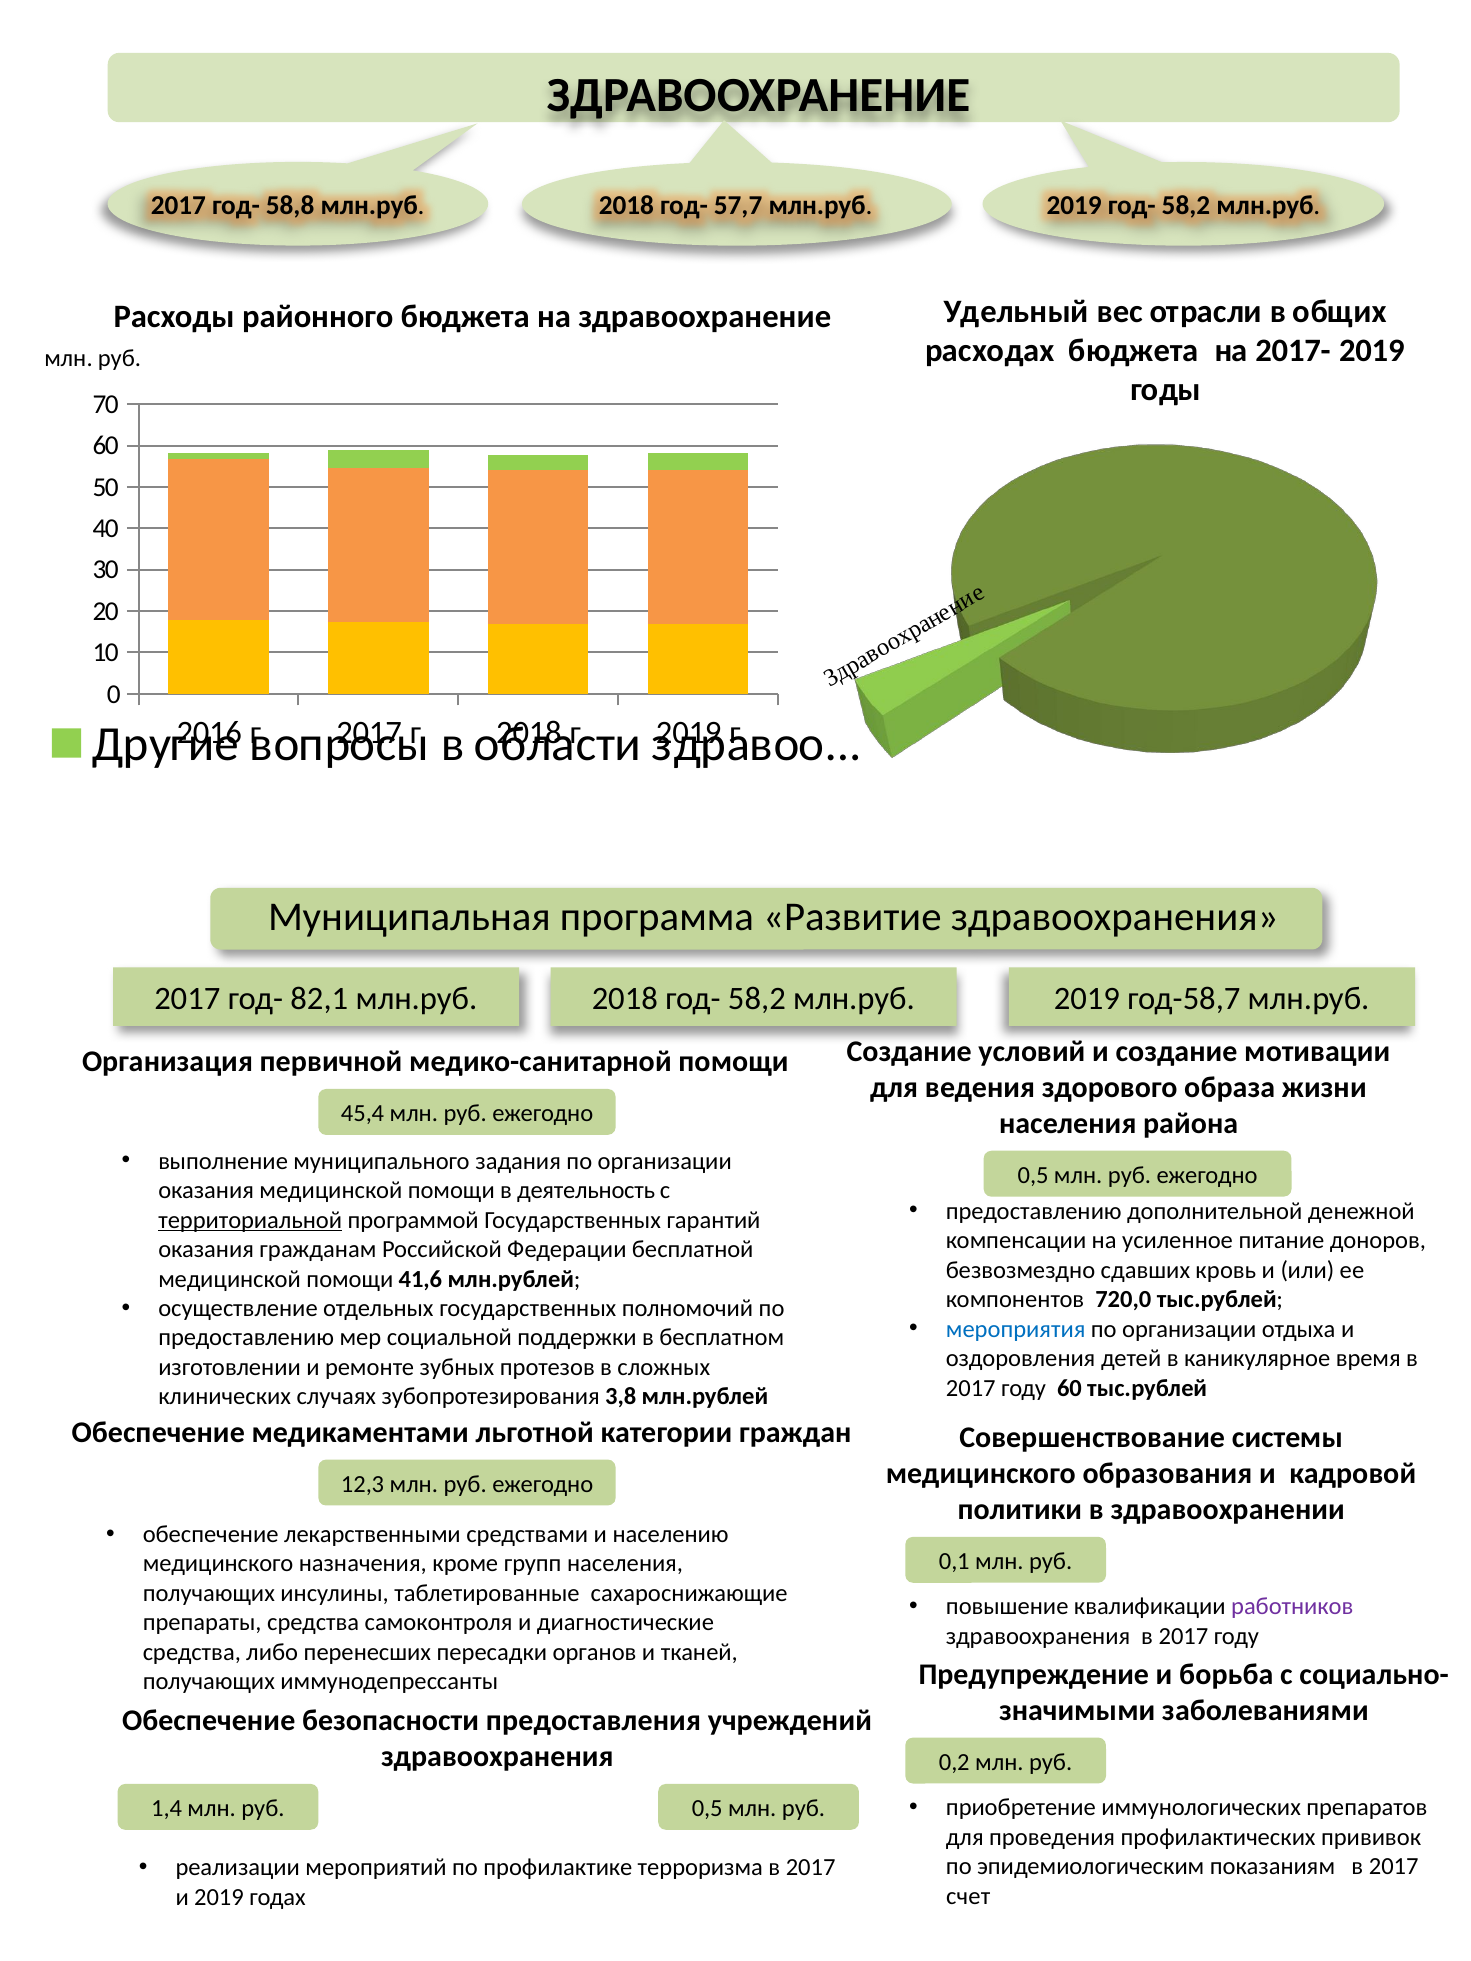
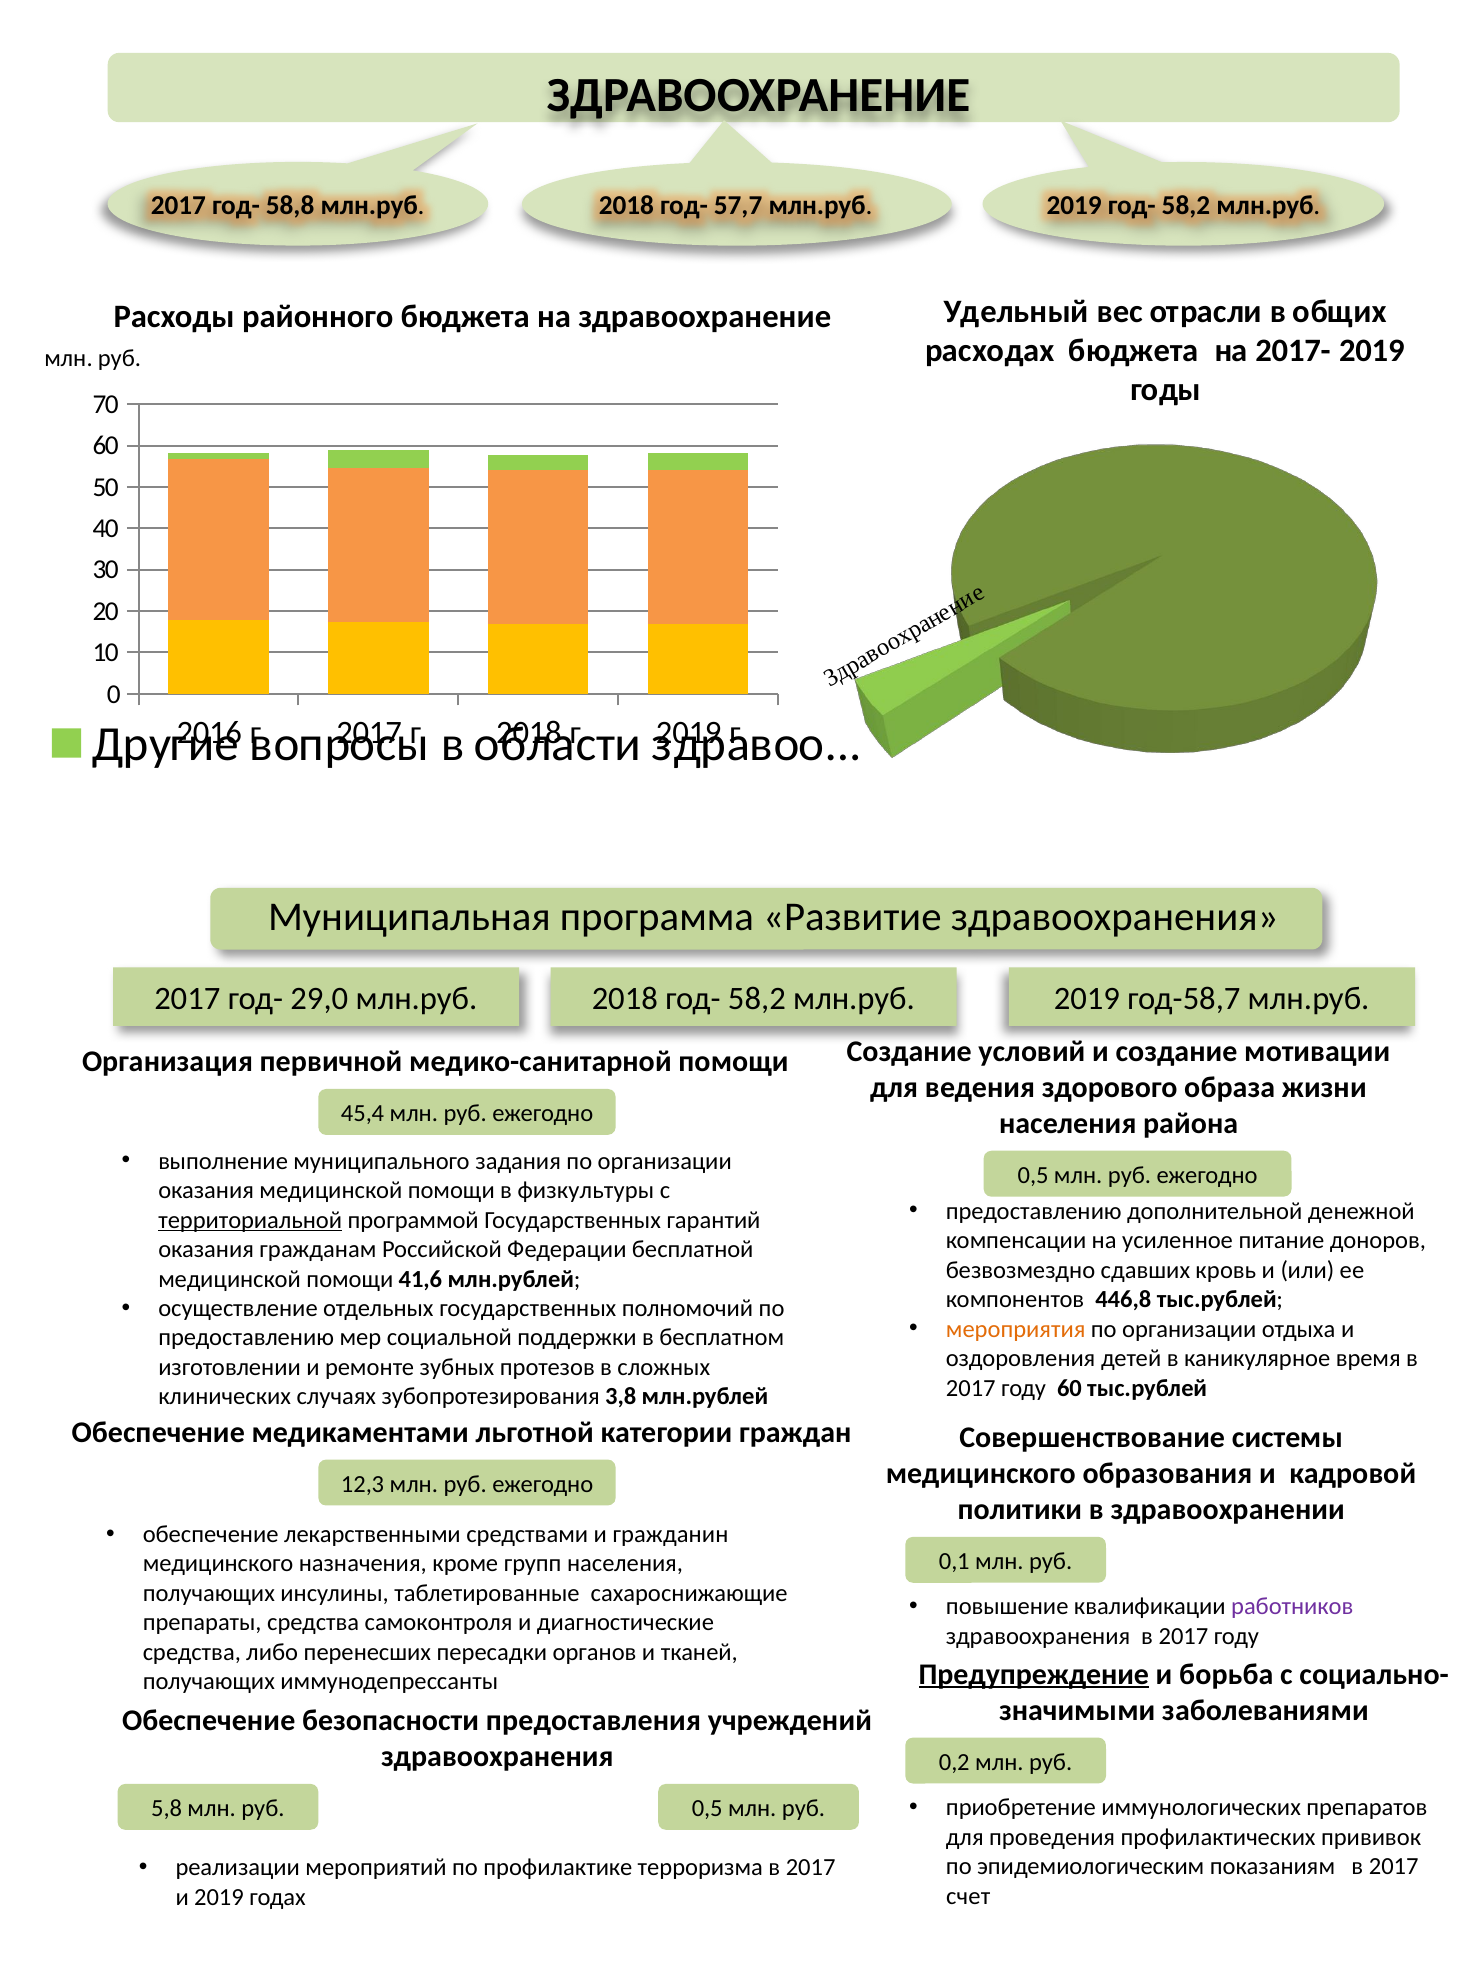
82,1: 82,1 -> 29,0
деятельность: деятельность -> физкультуры
720,0: 720,0 -> 446,8
мероприятия colour: blue -> orange
населению: населению -> гражданин
Предупреждение underline: none -> present
1,4: 1,4 -> 5,8
